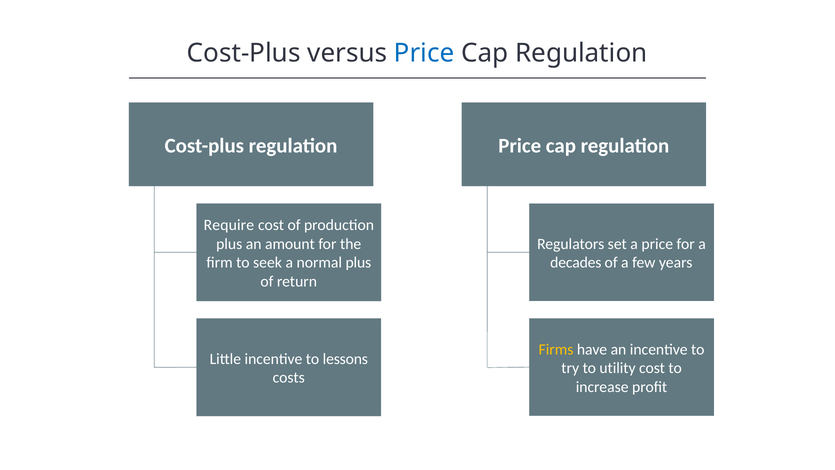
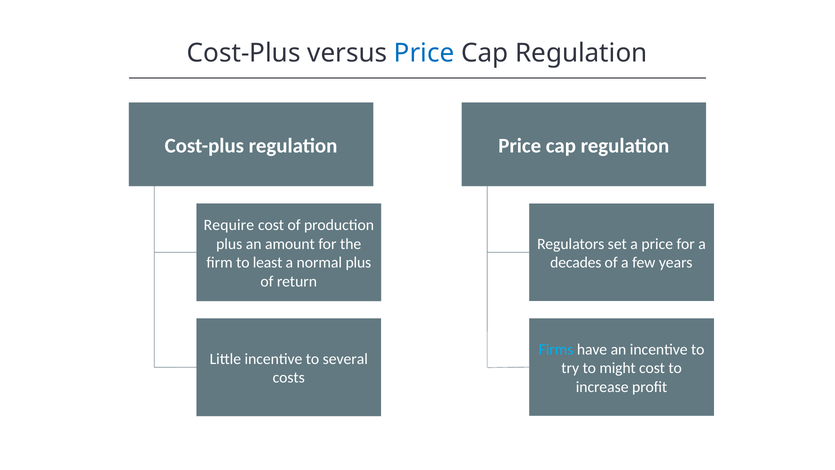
seek: seek -> least
Firms colour: yellow -> light blue
lessons: lessons -> several
utility: utility -> might
